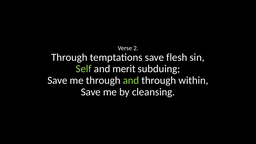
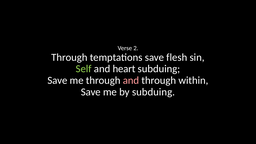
merit: merit -> heart
and at (131, 80) colour: light green -> pink
by cleansing: cleansing -> subduing
